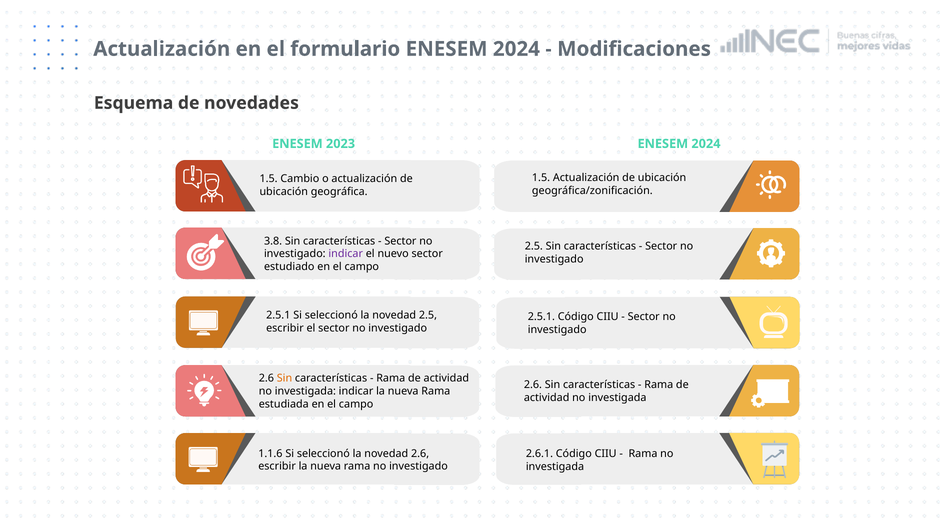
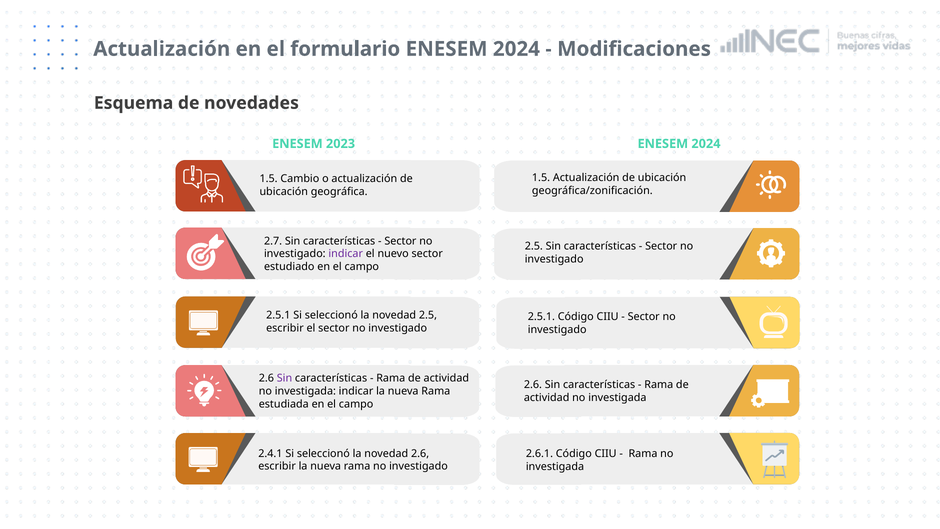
3.8: 3.8 -> 2.7
Sin at (284, 378) colour: orange -> purple
1.1.6: 1.1.6 -> 2.4.1
